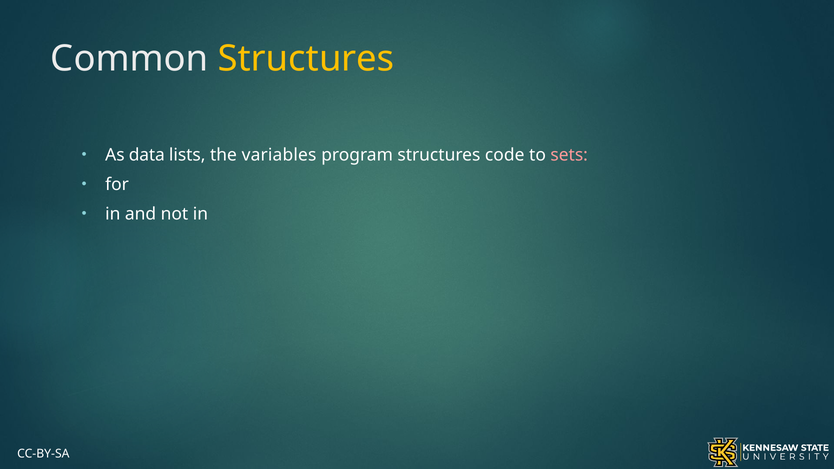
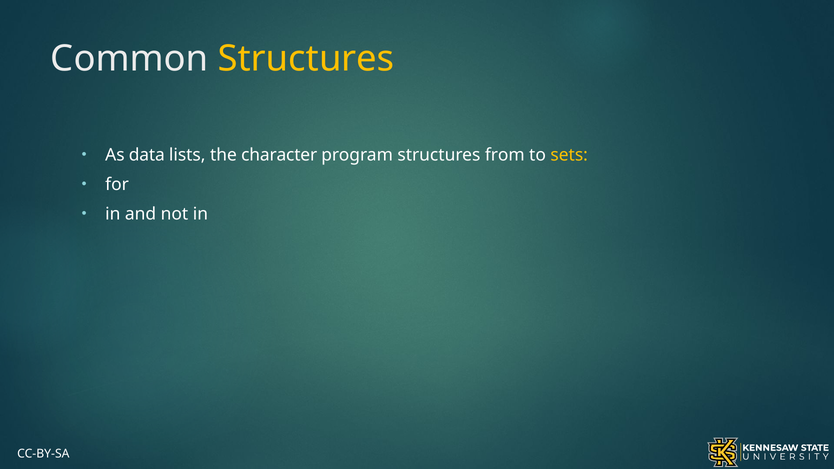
variables: variables -> character
code: code -> from
sets colour: pink -> yellow
